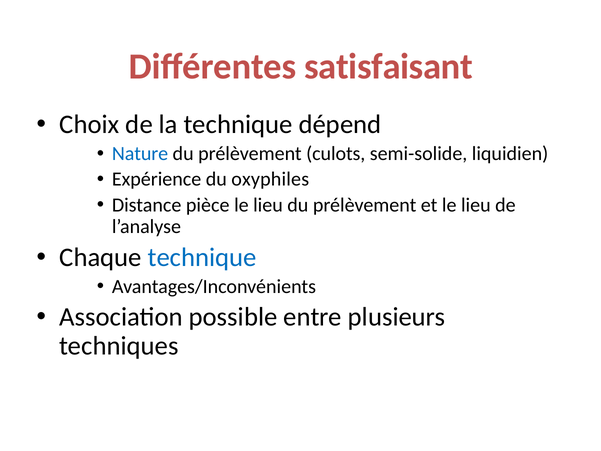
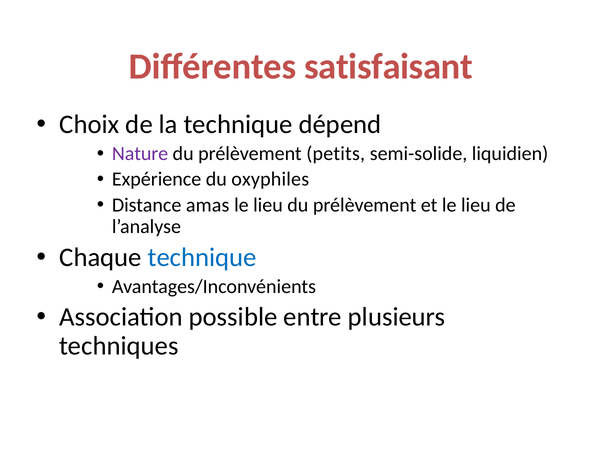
Nature colour: blue -> purple
culots: culots -> petits
pièce: pièce -> amas
